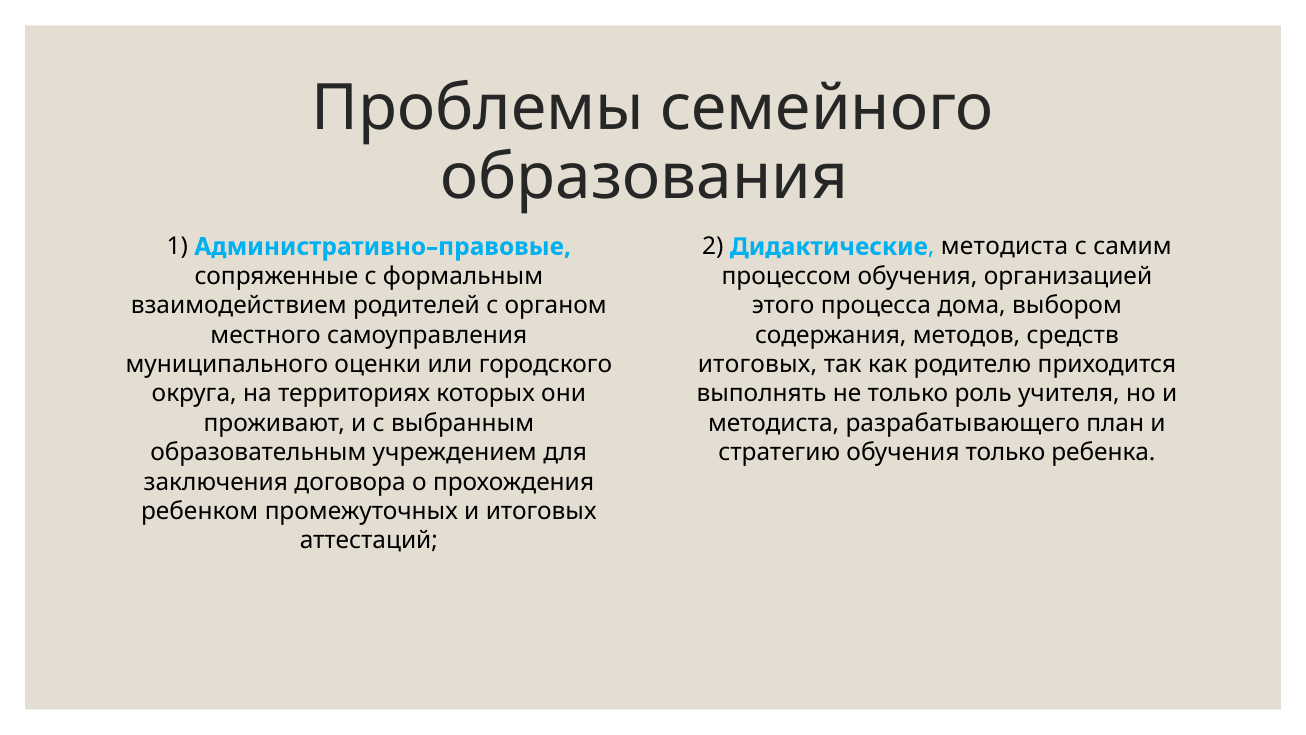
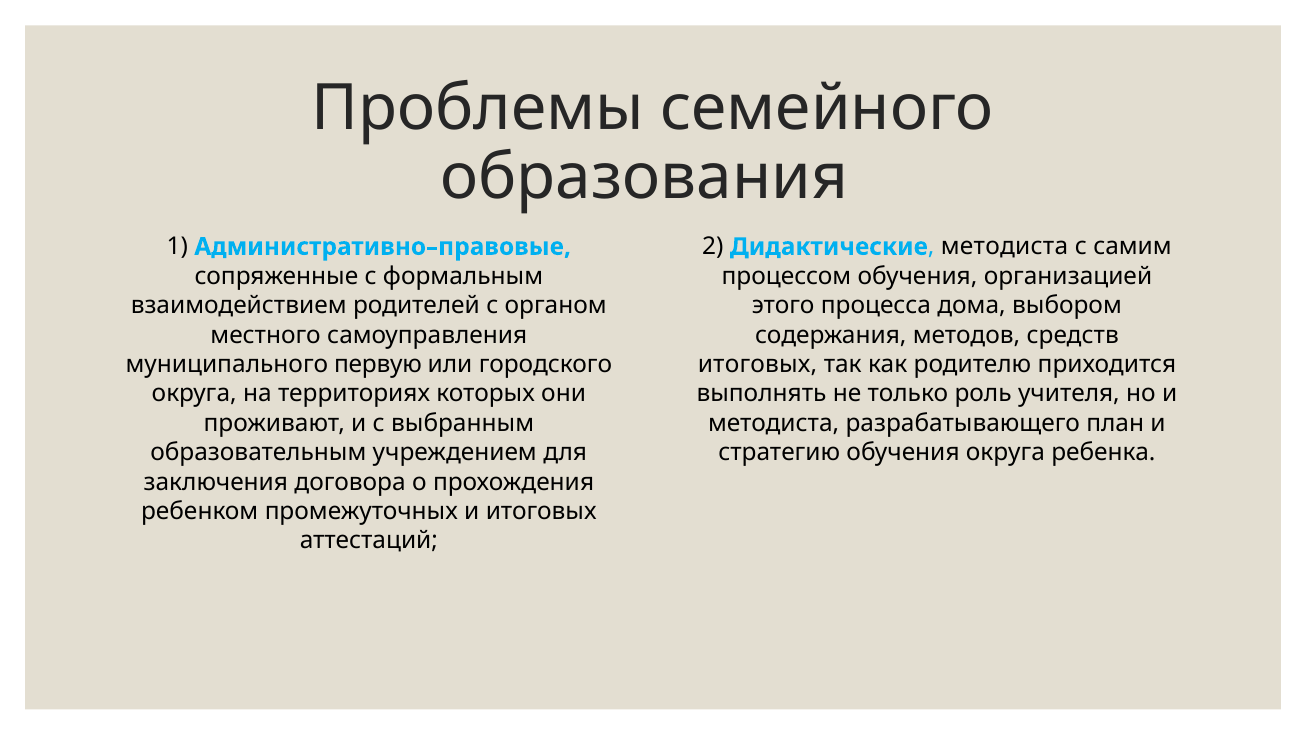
оценки: оценки -> первую
обучения только: только -> округа
